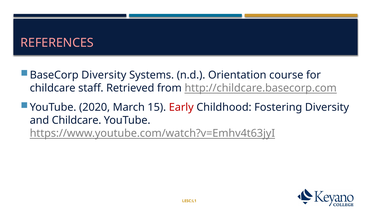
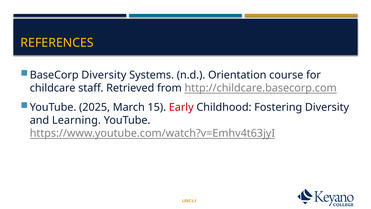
REFERENCES colour: pink -> yellow
2020: 2020 -> 2025
and Childcare: Childcare -> Learning
